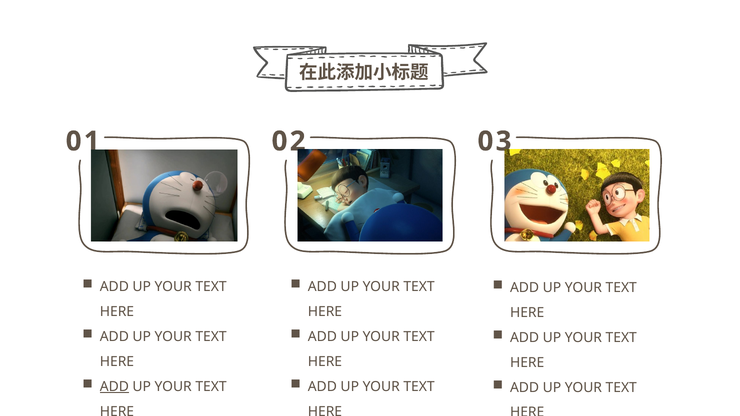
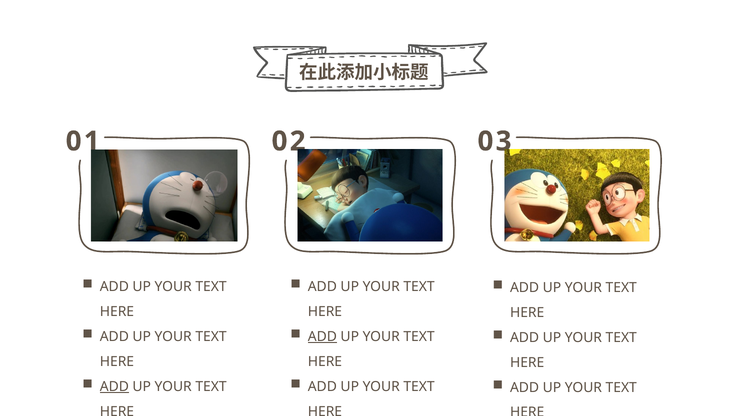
ADD at (322, 337) underline: none -> present
